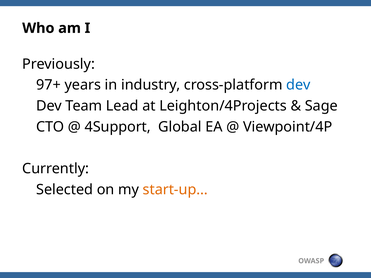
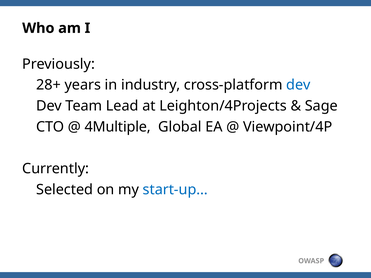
97+: 97+ -> 28+
4Support: 4Support -> 4Multiple
start-up… colour: orange -> blue
